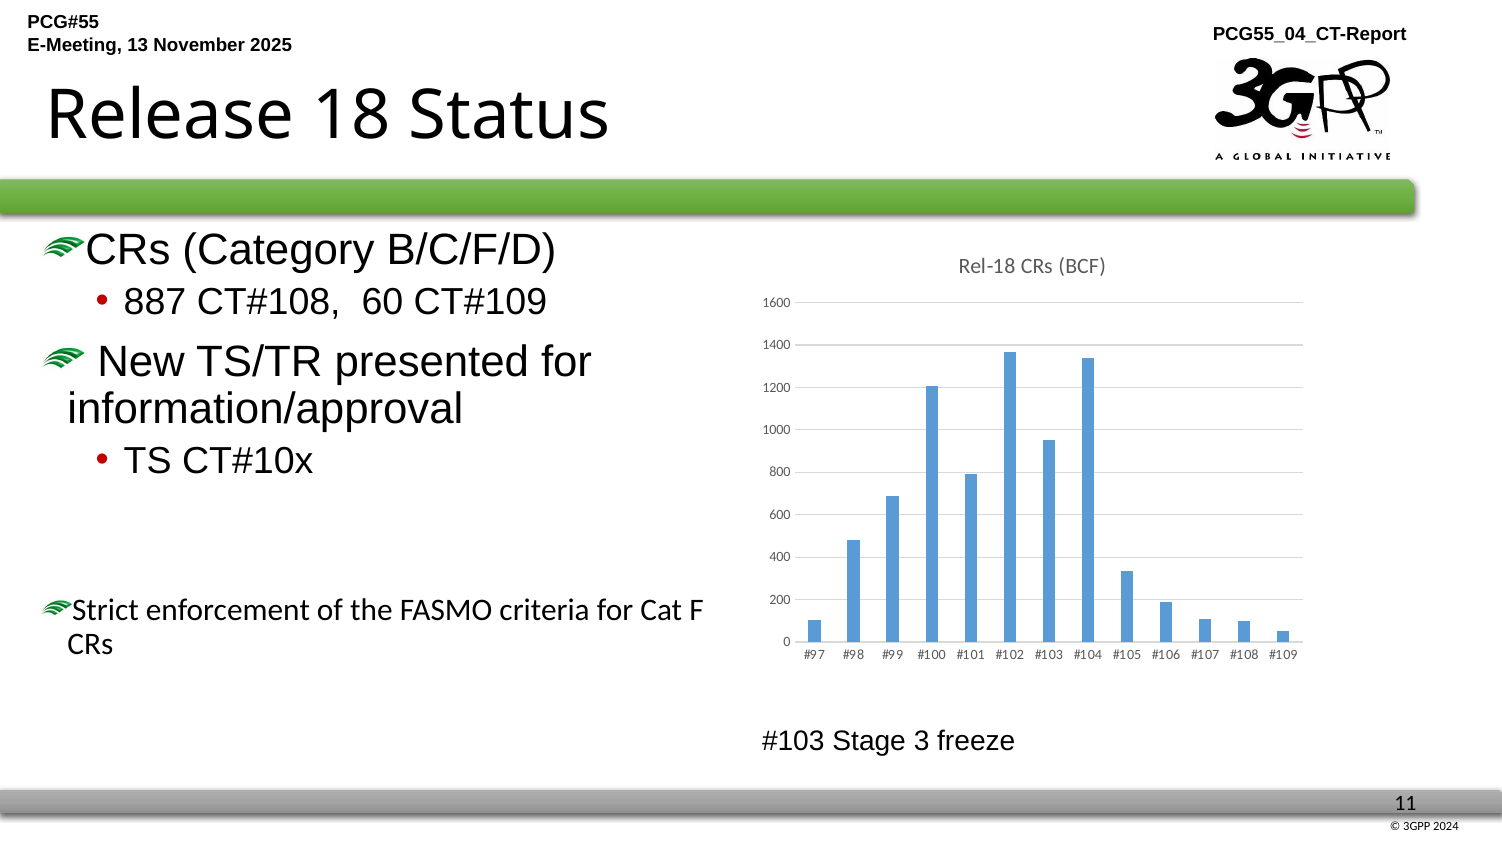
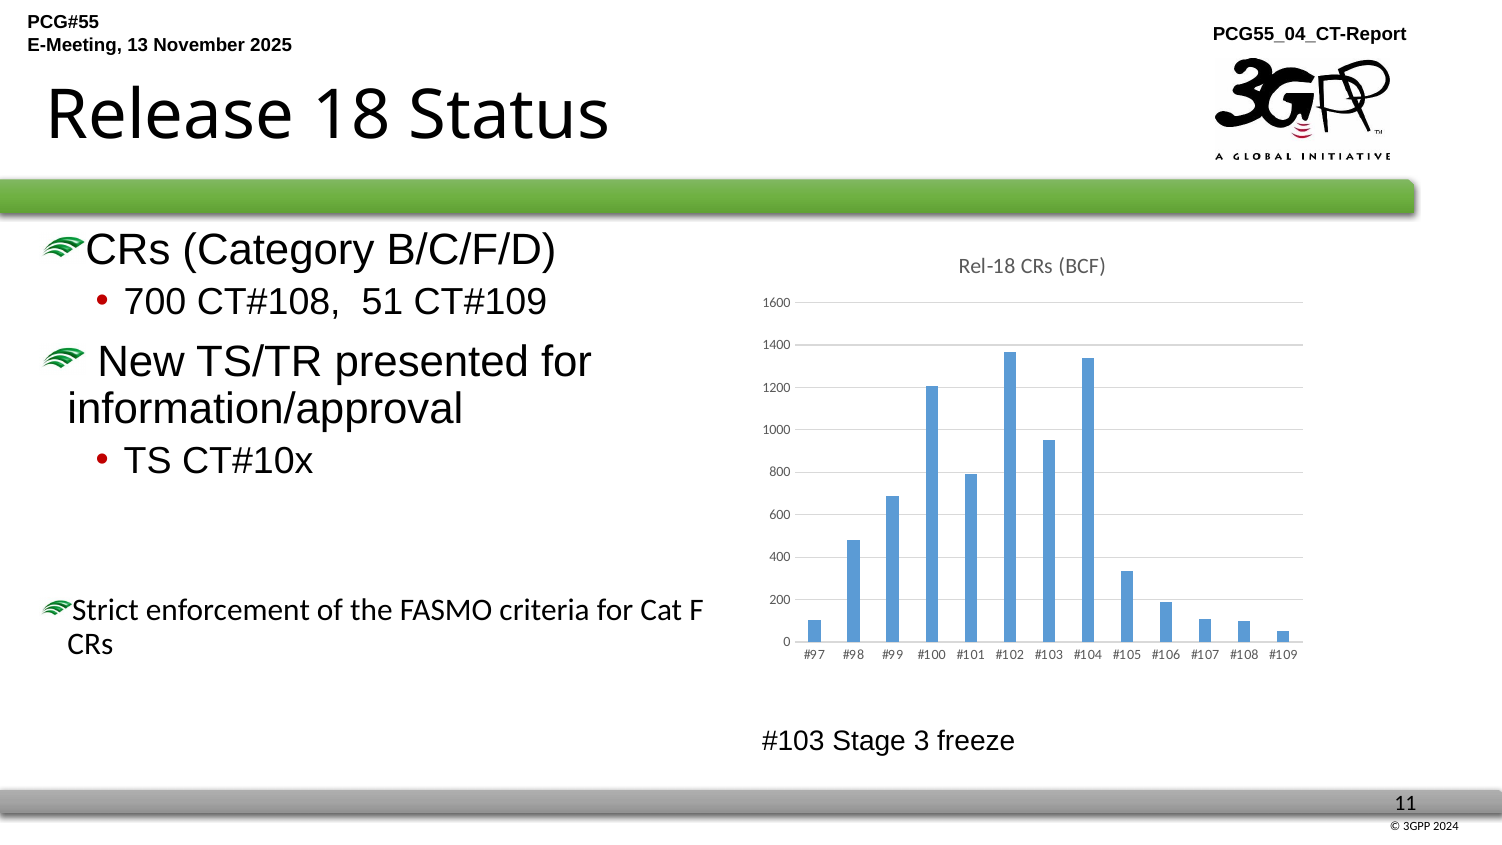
887: 887 -> 700
60: 60 -> 51
